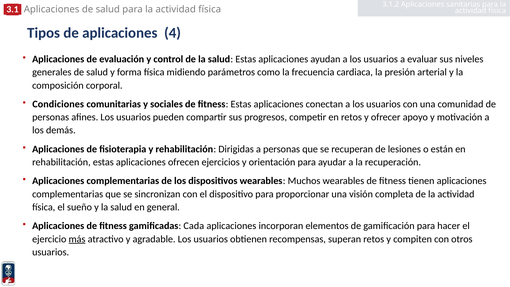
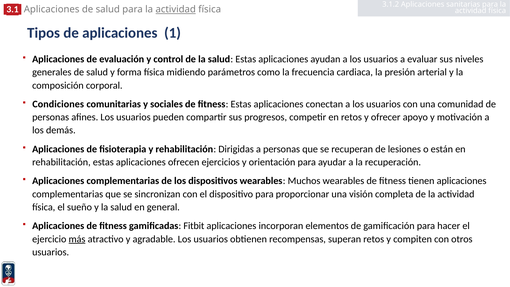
actividad at (176, 9) underline: none -> present
4: 4 -> 1
Cada: Cada -> Fitbit
